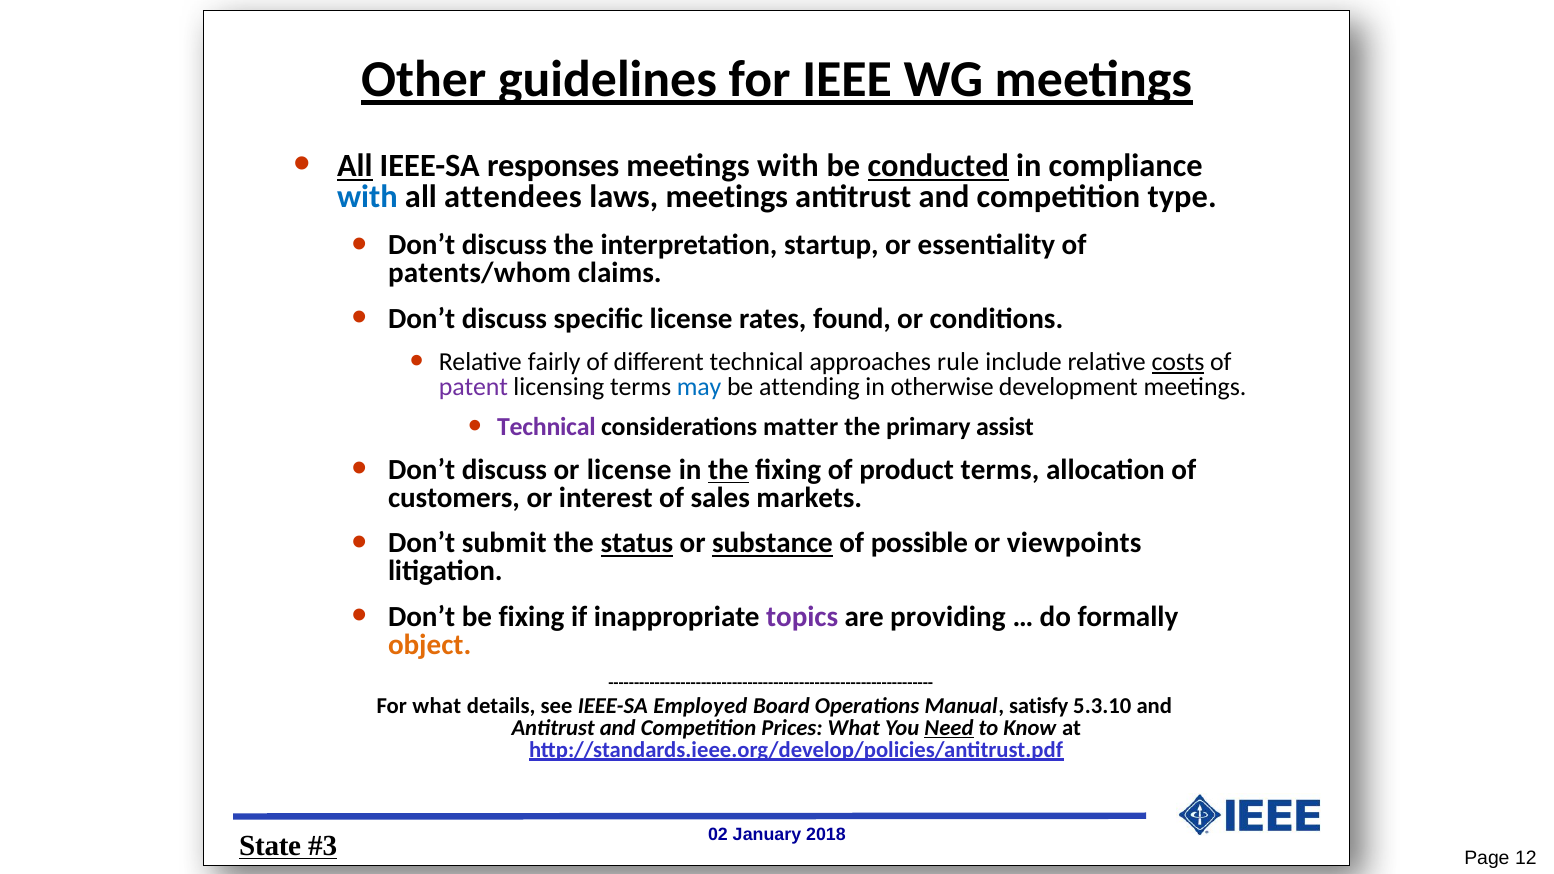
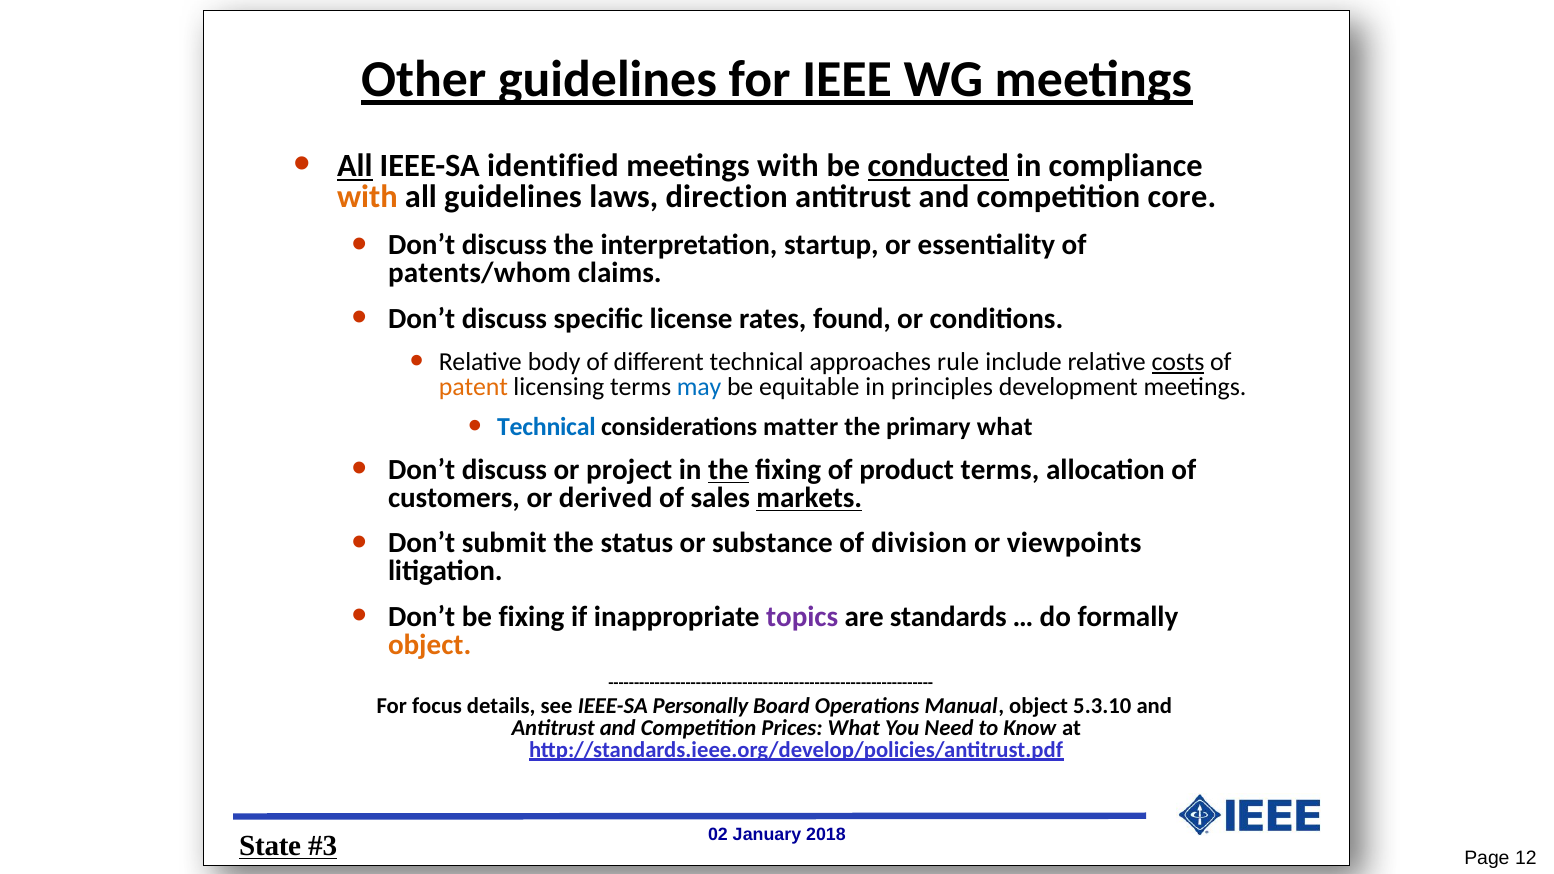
responses: responses -> identified
with at (367, 197) colour: blue -> orange
all attendees: attendees -> guidelines
laws meetings: meetings -> direction
type: type -> core
fairly: fairly -> body
patent colour: purple -> orange
attending: attending -> equitable
otherwise: otherwise -> principles
Technical at (546, 427) colour: purple -> blue
primary assist: assist -> what
or license: license -> project
interest: interest -> derived
markets underline: none -> present
status underline: present -> none
substance underline: present -> none
possible: possible -> division
providing: providing -> standards
For what: what -> focus
Employed: Employed -> Personally
Manual satisfy: satisfy -> object
Need underline: present -> none
